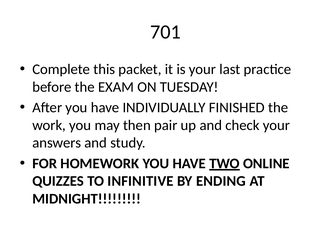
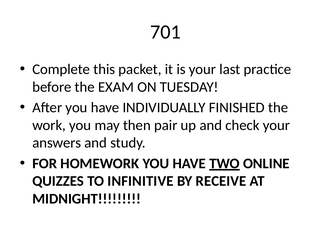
ENDING: ENDING -> RECEIVE
